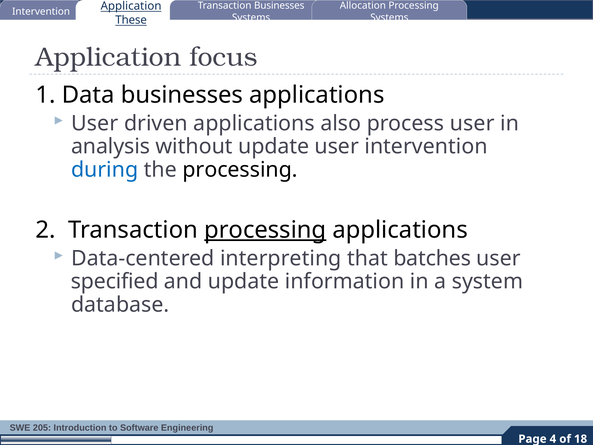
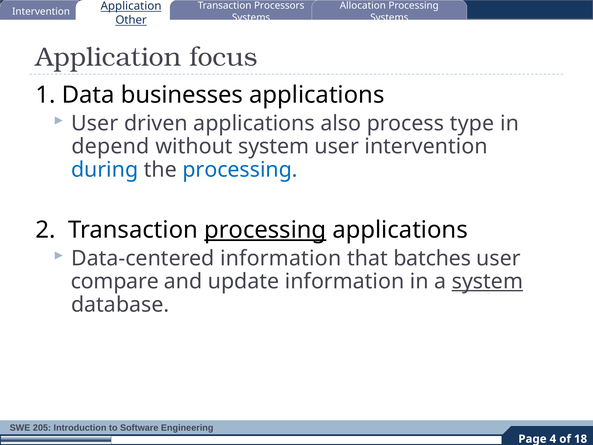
Transaction Businesses: Businesses -> Processors
These: These -> Other
process user: user -> type
analysis: analysis -> depend
without update: update -> system
processing at (240, 170) colour: black -> blue
Data-centered interpreting: interpreting -> information
specified: specified -> compare
system at (487, 281) underline: none -> present
